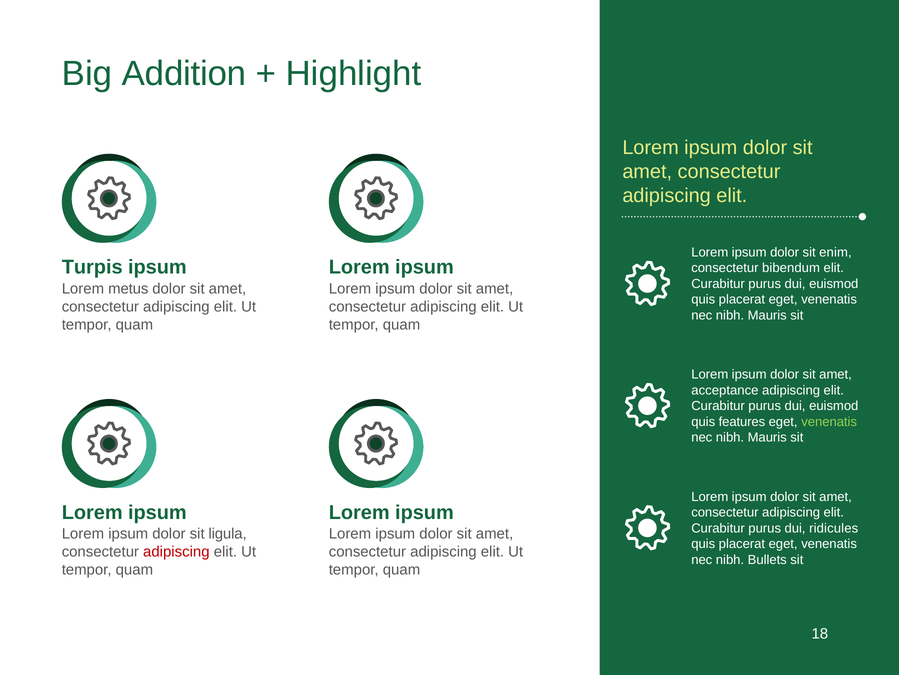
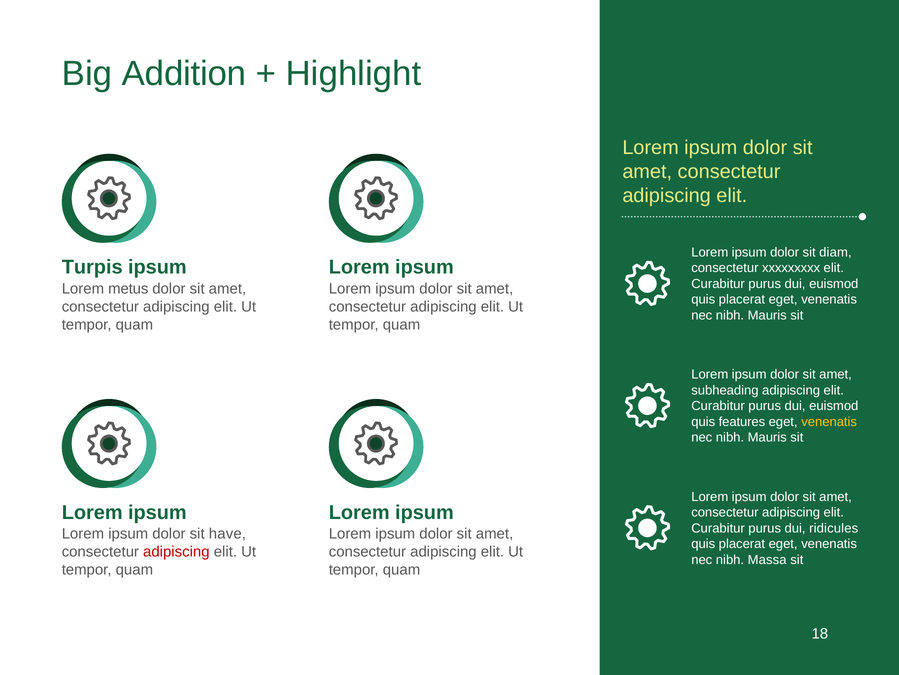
enim: enim -> diam
bibendum: bibendum -> xxxxxxxxx
acceptance: acceptance -> subheading
venenatis at (829, 421) colour: light green -> yellow
ligula: ligula -> have
Bullets: Bullets -> Massa
